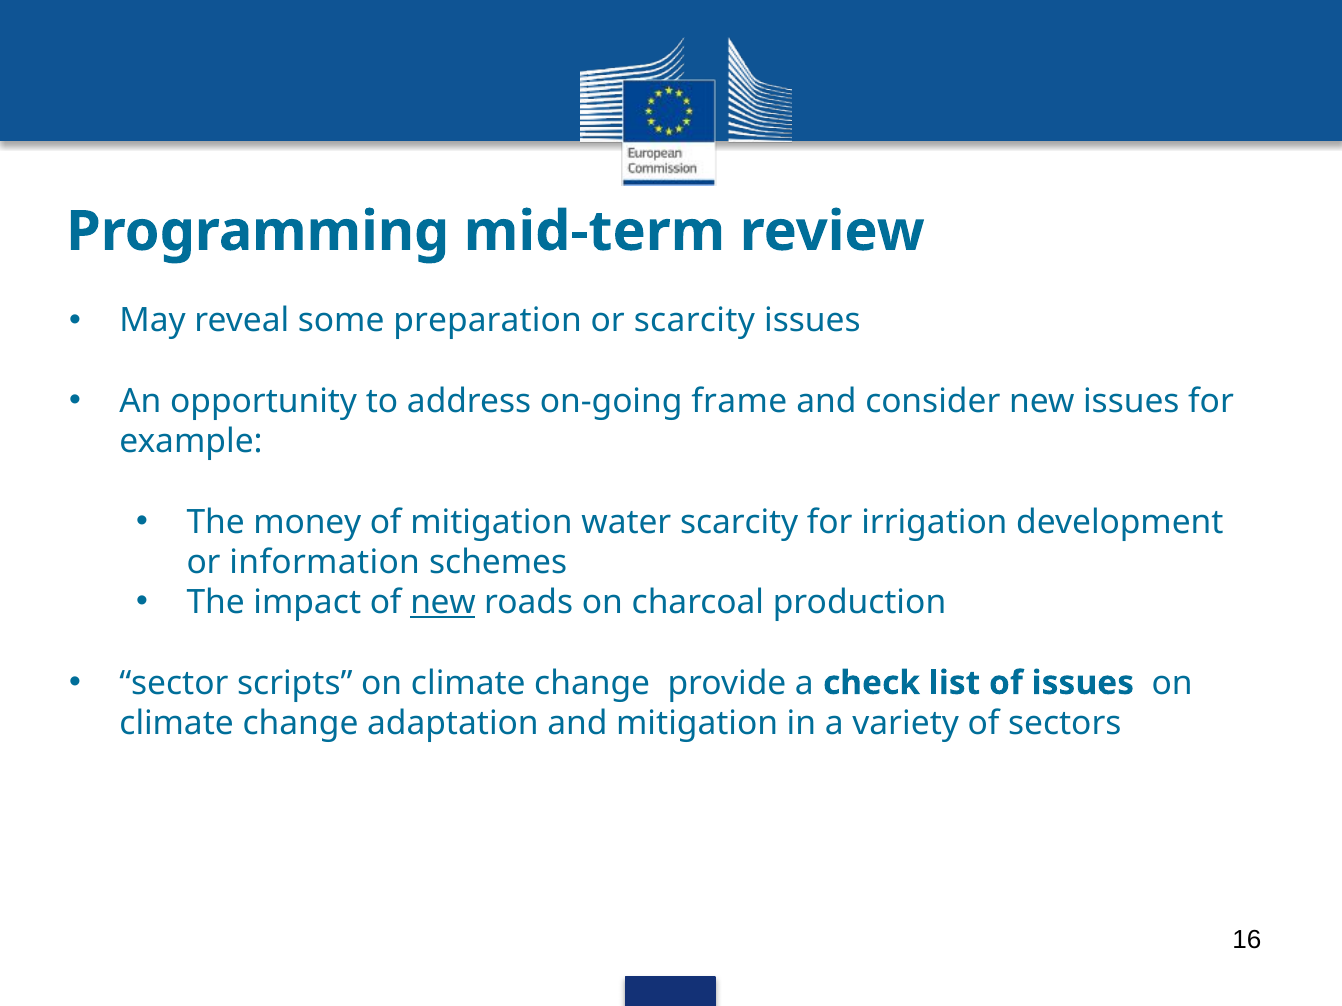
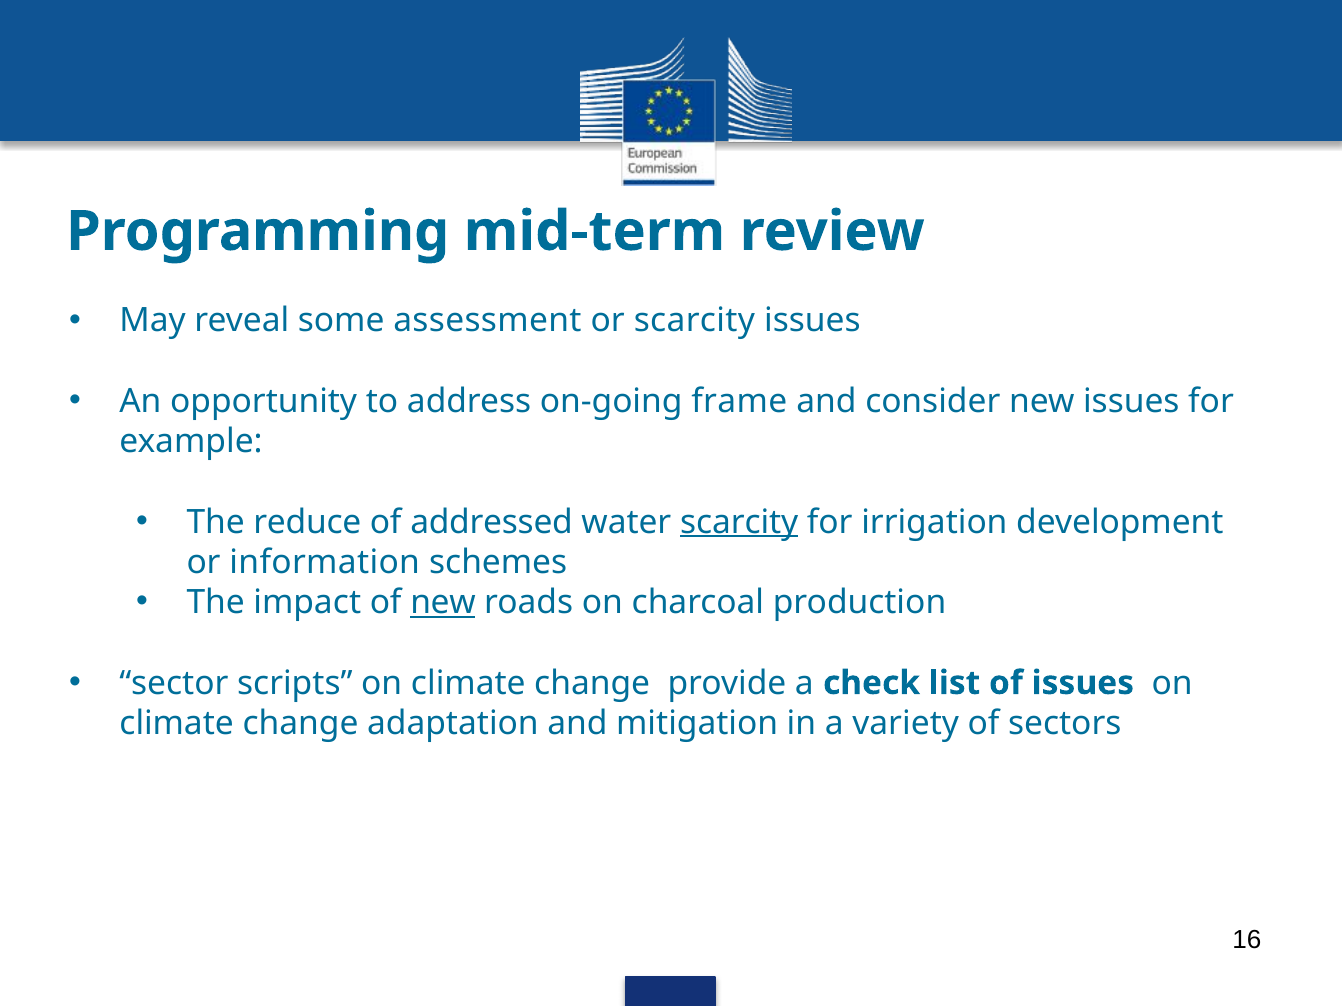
preparation: preparation -> assessment
money: money -> reduce
of mitigation: mitigation -> addressed
scarcity at (739, 522) underline: none -> present
